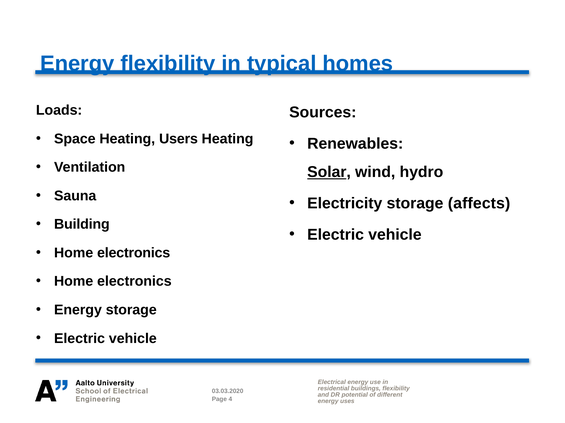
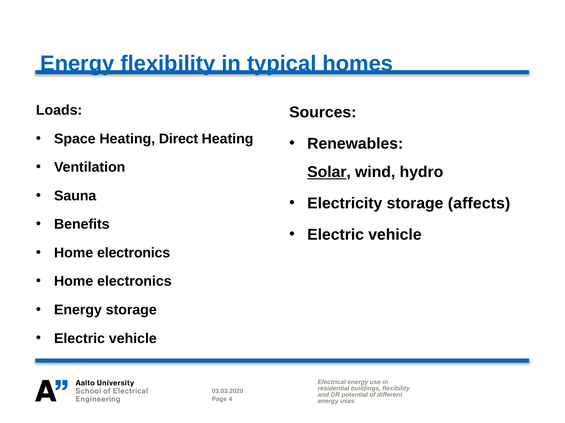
Users: Users -> Direct
Building: Building -> Benefits
